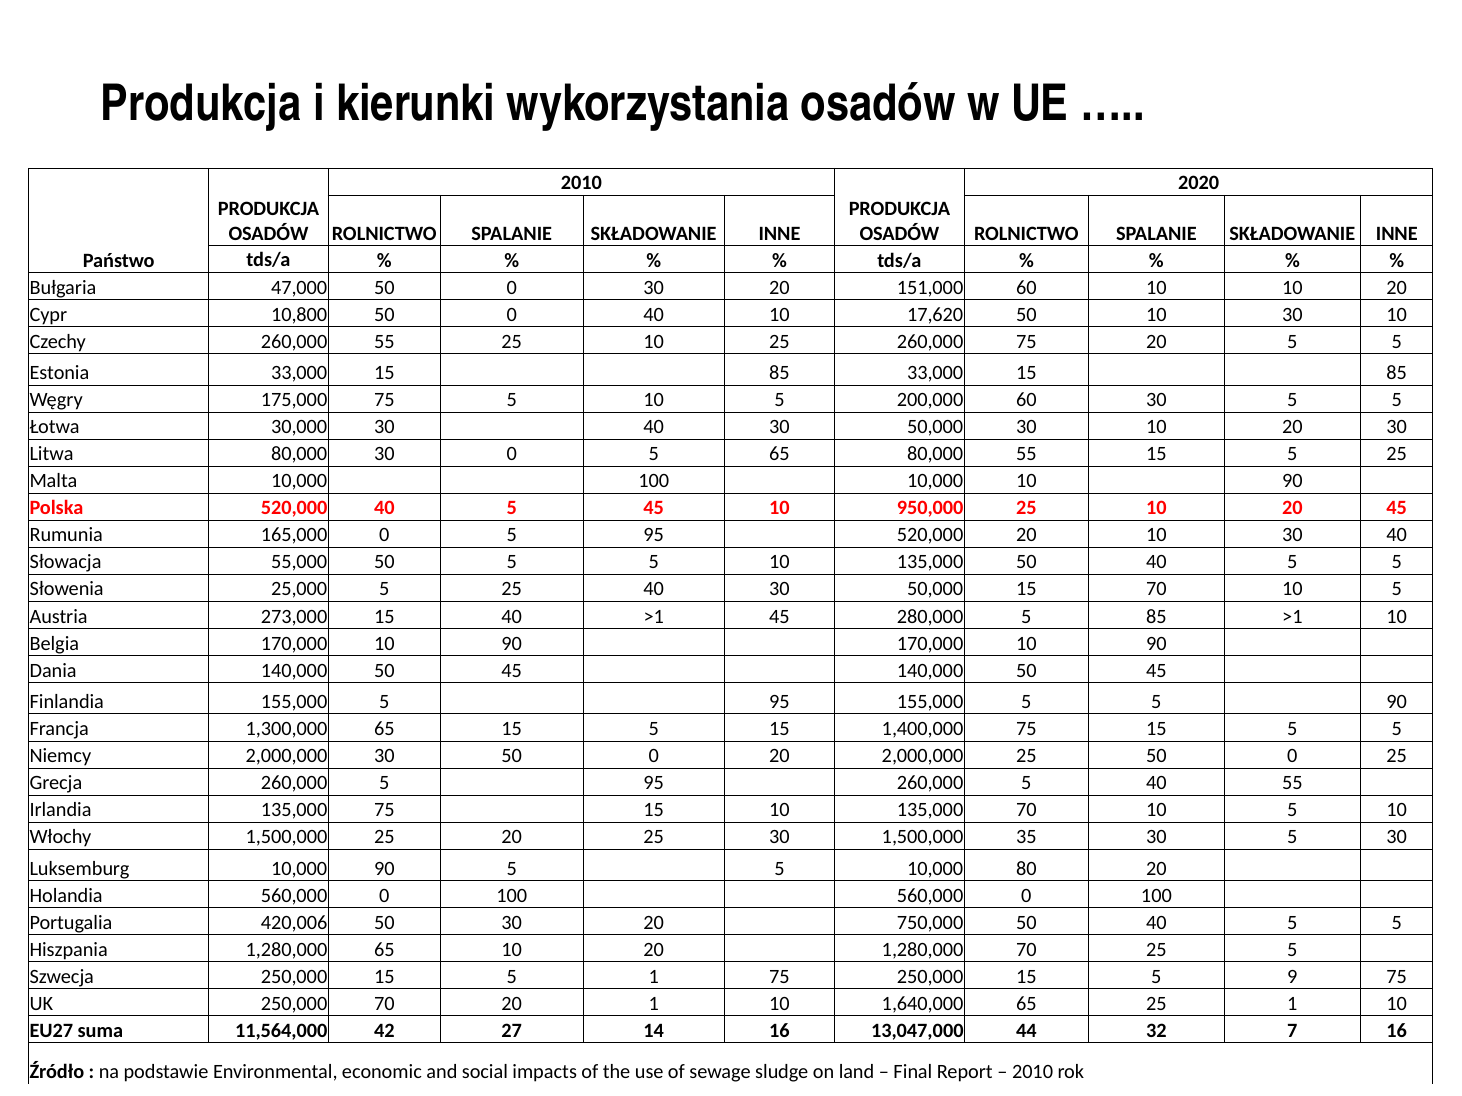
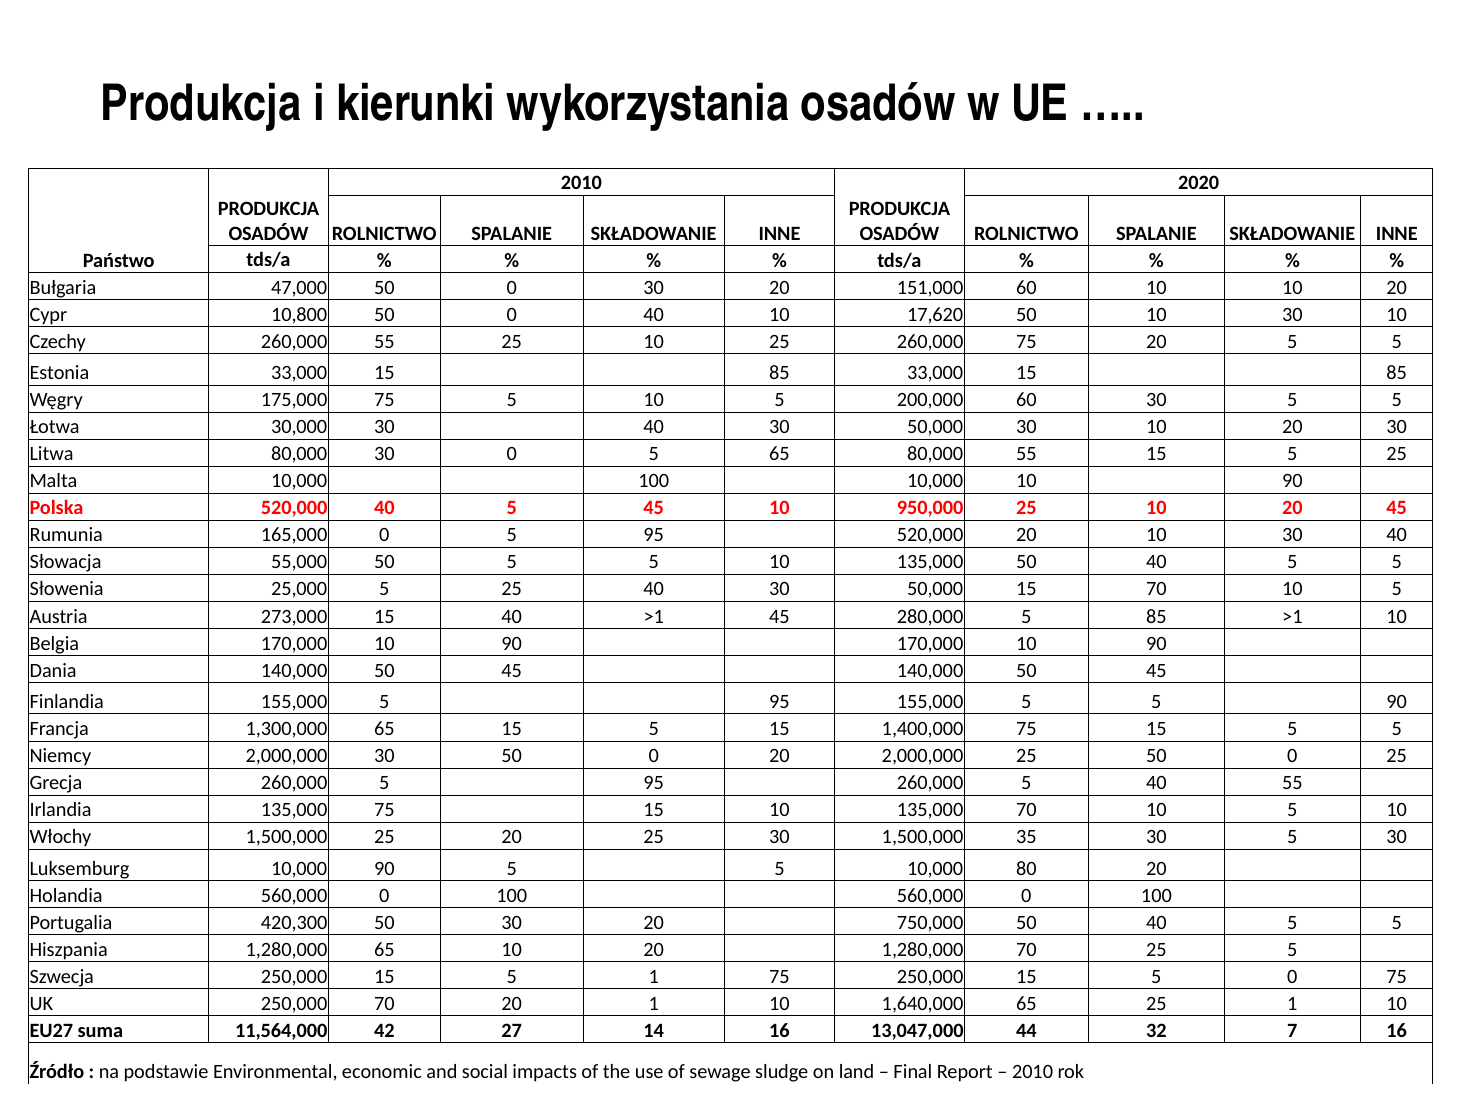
420,006: 420,006 -> 420,300
5 9: 9 -> 0
